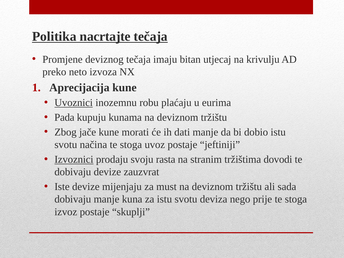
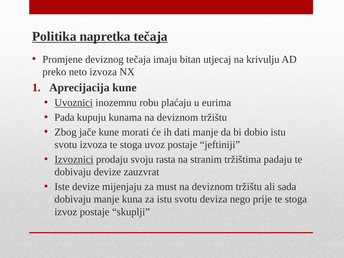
nacrtajte: nacrtajte -> napretka
svotu načina: načina -> izvoza
dovodi: dovodi -> padaju
